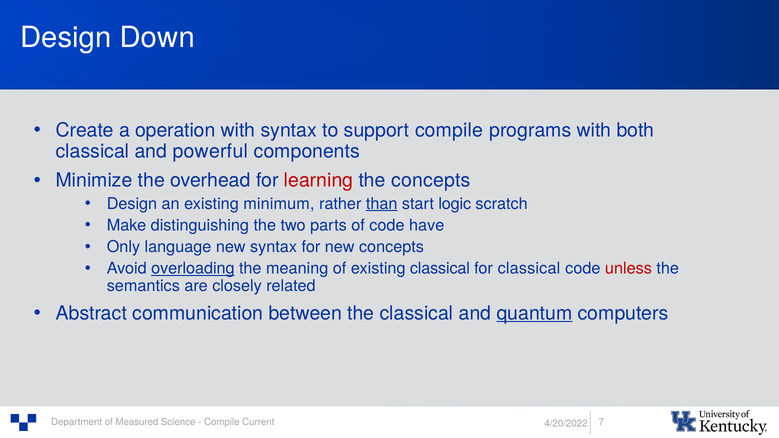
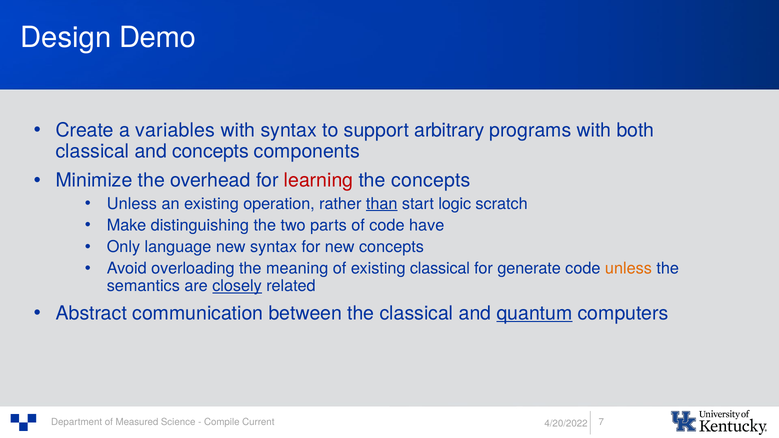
Down: Down -> Demo
operation: operation -> variables
support compile: compile -> arbitrary
and powerful: powerful -> concepts
Design at (132, 204): Design -> Unless
minimum: minimum -> operation
overloading underline: present -> none
for classical: classical -> generate
unless at (628, 268) colour: red -> orange
closely underline: none -> present
